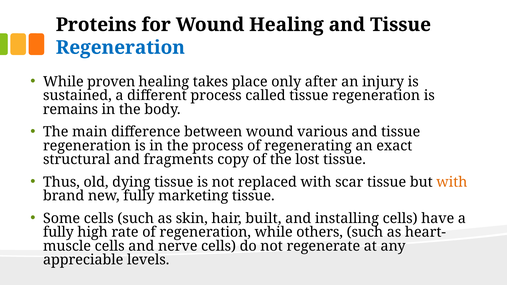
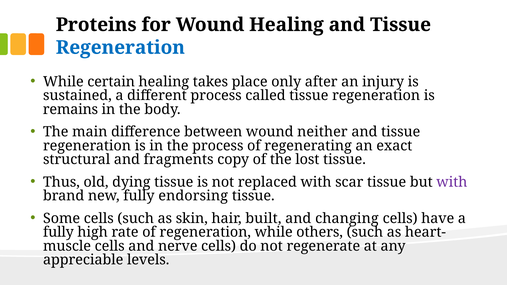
proven: proven -> certain
various: various -> neither
with at (452, 182) colour: orange -> purple
marketing: marketing -> endorsing
installing: installing -> changing
